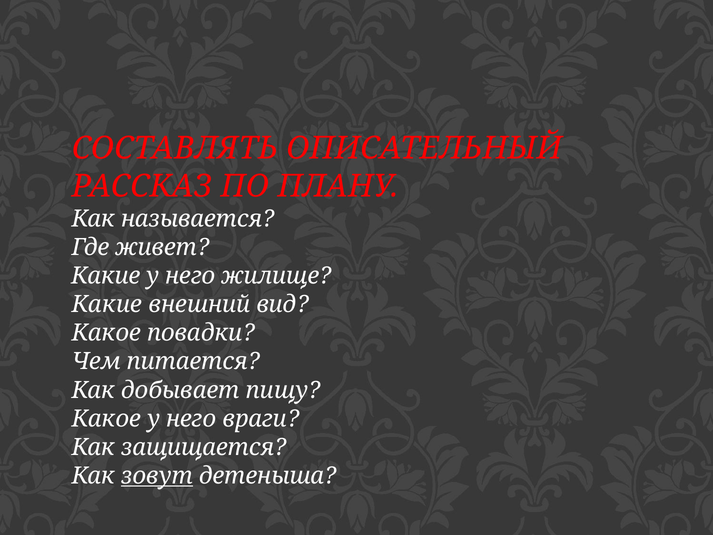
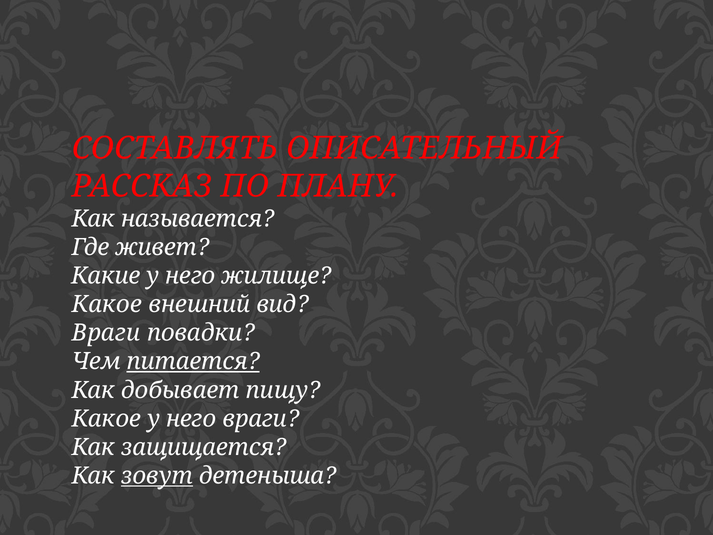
Какие at (107, 304): Какие -> Какое
Какое at (106, 333): Какое -> Враги
питается underline: none -> present
